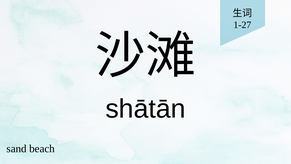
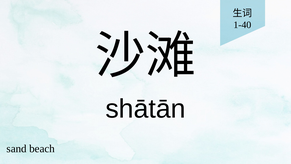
1-27: 1-27 -> 1-40
